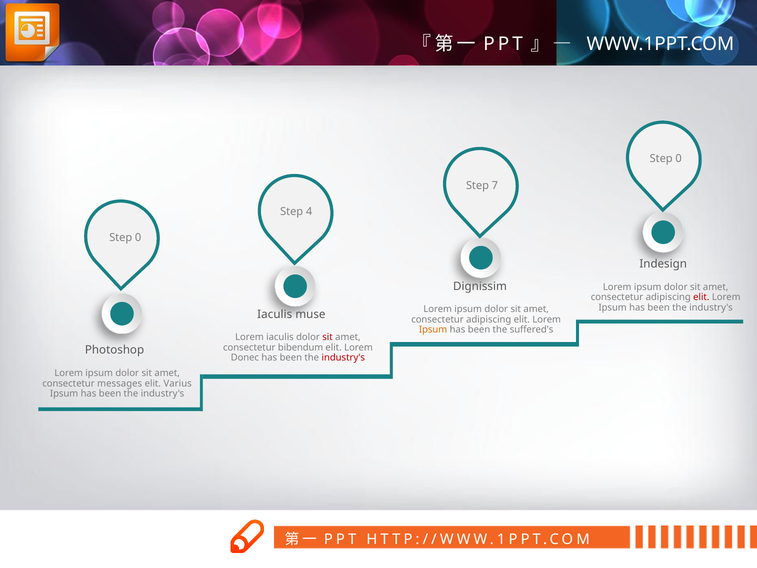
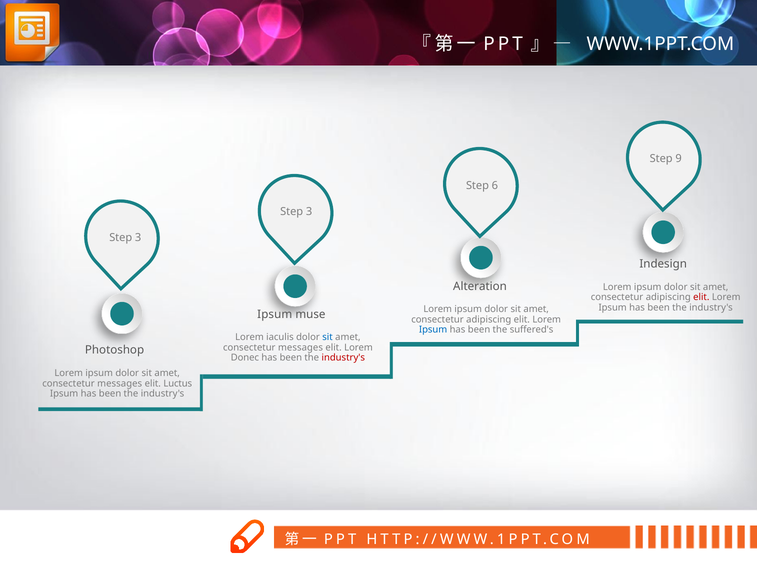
0 at (679, 158): 0 -> 9
7: 7 -> 6
4 at (309, 212): 4 -> 3
0 at (138, 238): 0 -> 3
Dignissim: Dignissim -> Alteration
Iaculis at (275, 314): Iaculis -> Ipsum
Ipsum at (433, 330) colour: orange -> blue
sit at (328, 337) colour: red -> blue
bibendum at (301, 347): bibendum -> messages
Varius: Varius -> Luctus
